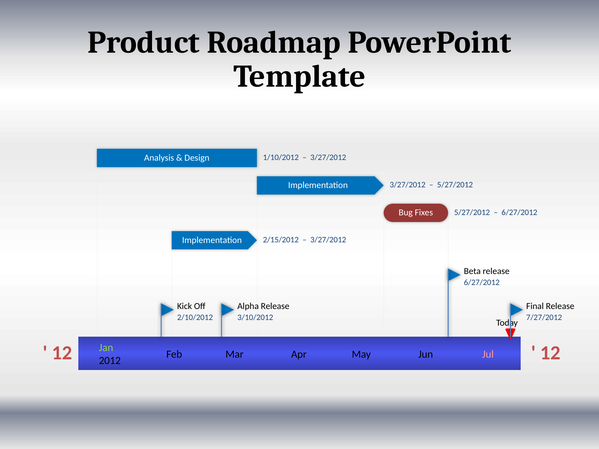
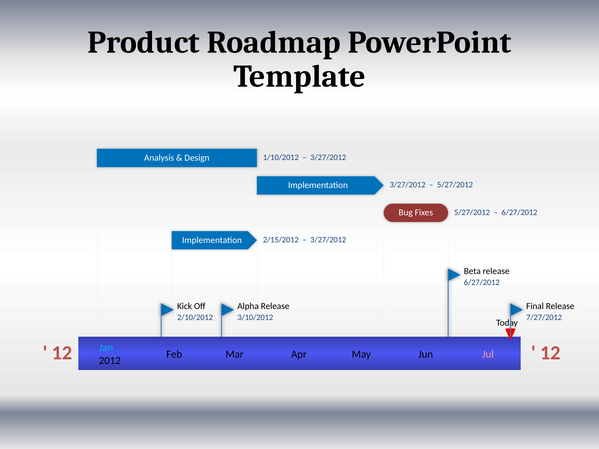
Jan colour: light green -> light blue
